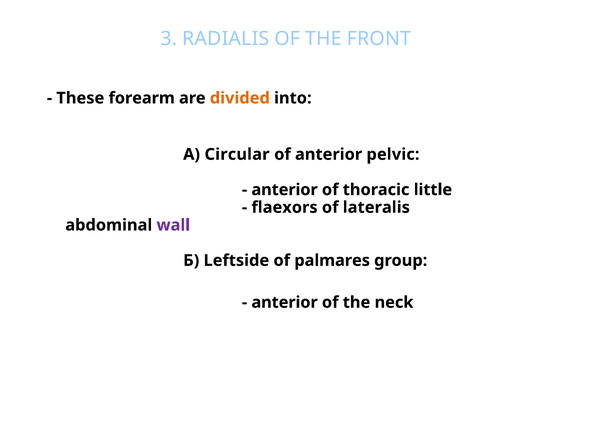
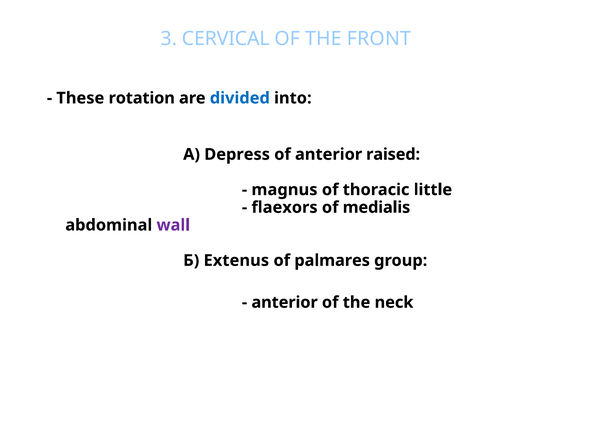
RADIALIS: RADIALIS -> CERVICAL
forearm: forearm -> rotation
divided colour: orange -> blue
Circular: Circular -> Depress
pelvic: pelvic -> raised
anterior at (285, 190): anterior -> magnus
lateralis: lateralis -> medialis
Leftside: Leftside -> Extenus
